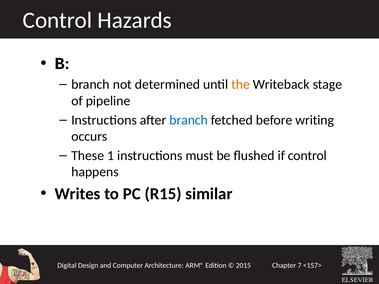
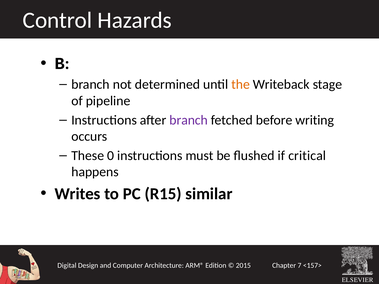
branch at (189, 120) colour: blue -> purple
1: 1 -> 0
if control: control -> critical
